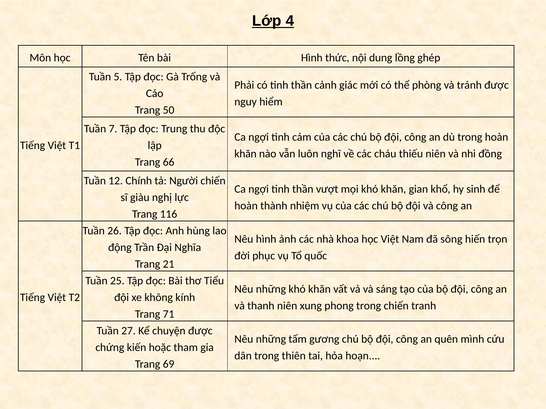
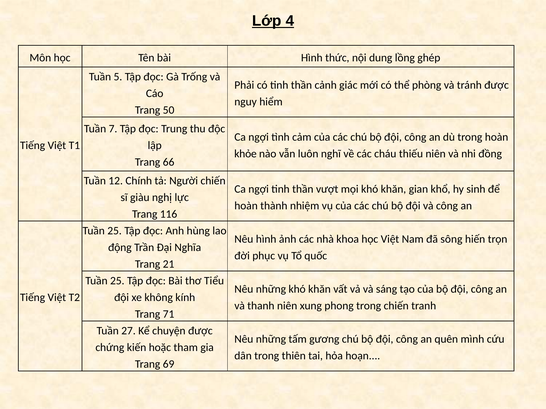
khăn at (245, 154): khăn -> khỏe
26 at (115, 231): 26 -> 25
